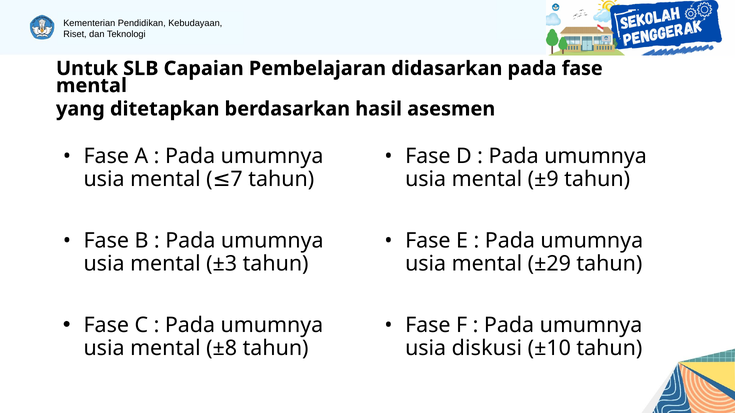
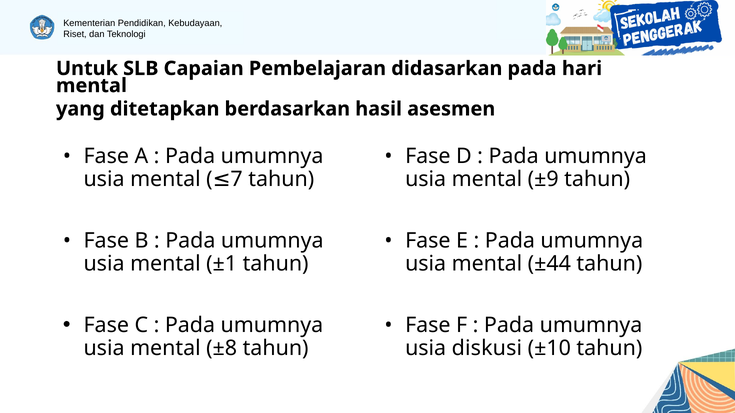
pada fase: fase -> hari
±3: ±3 -> ±1
±29: ±29 -> ±44
